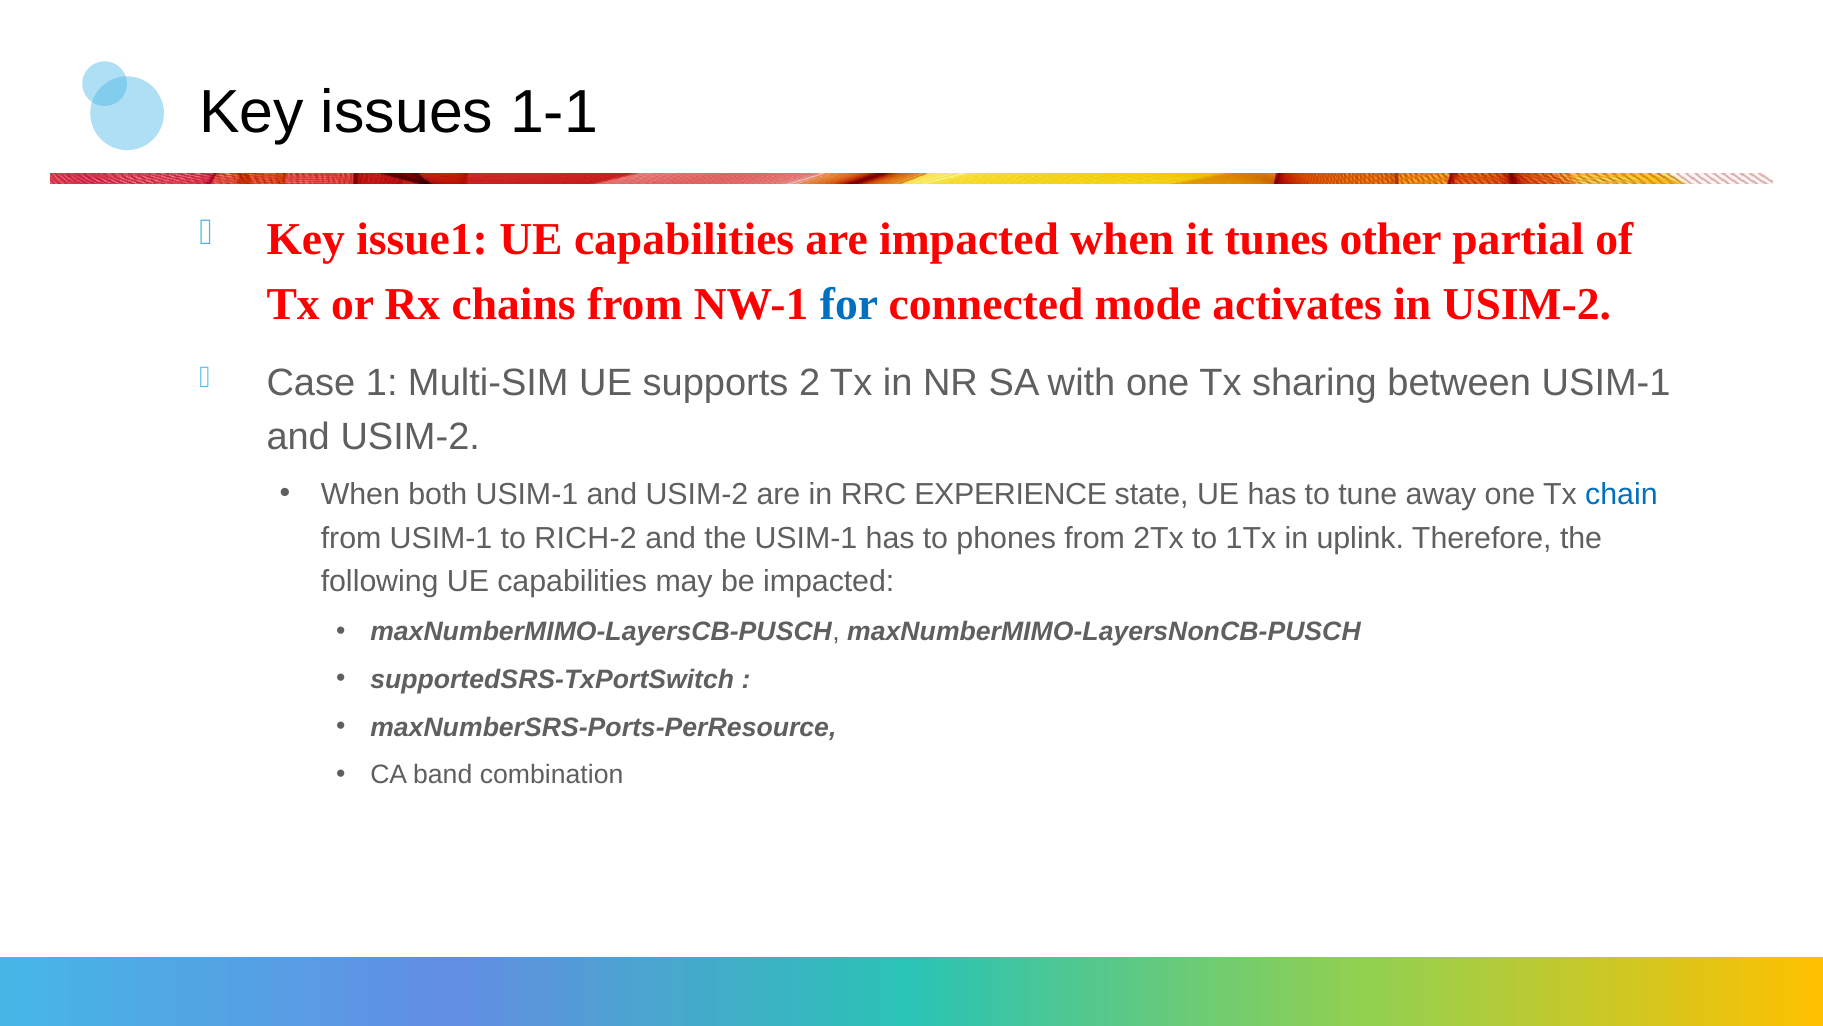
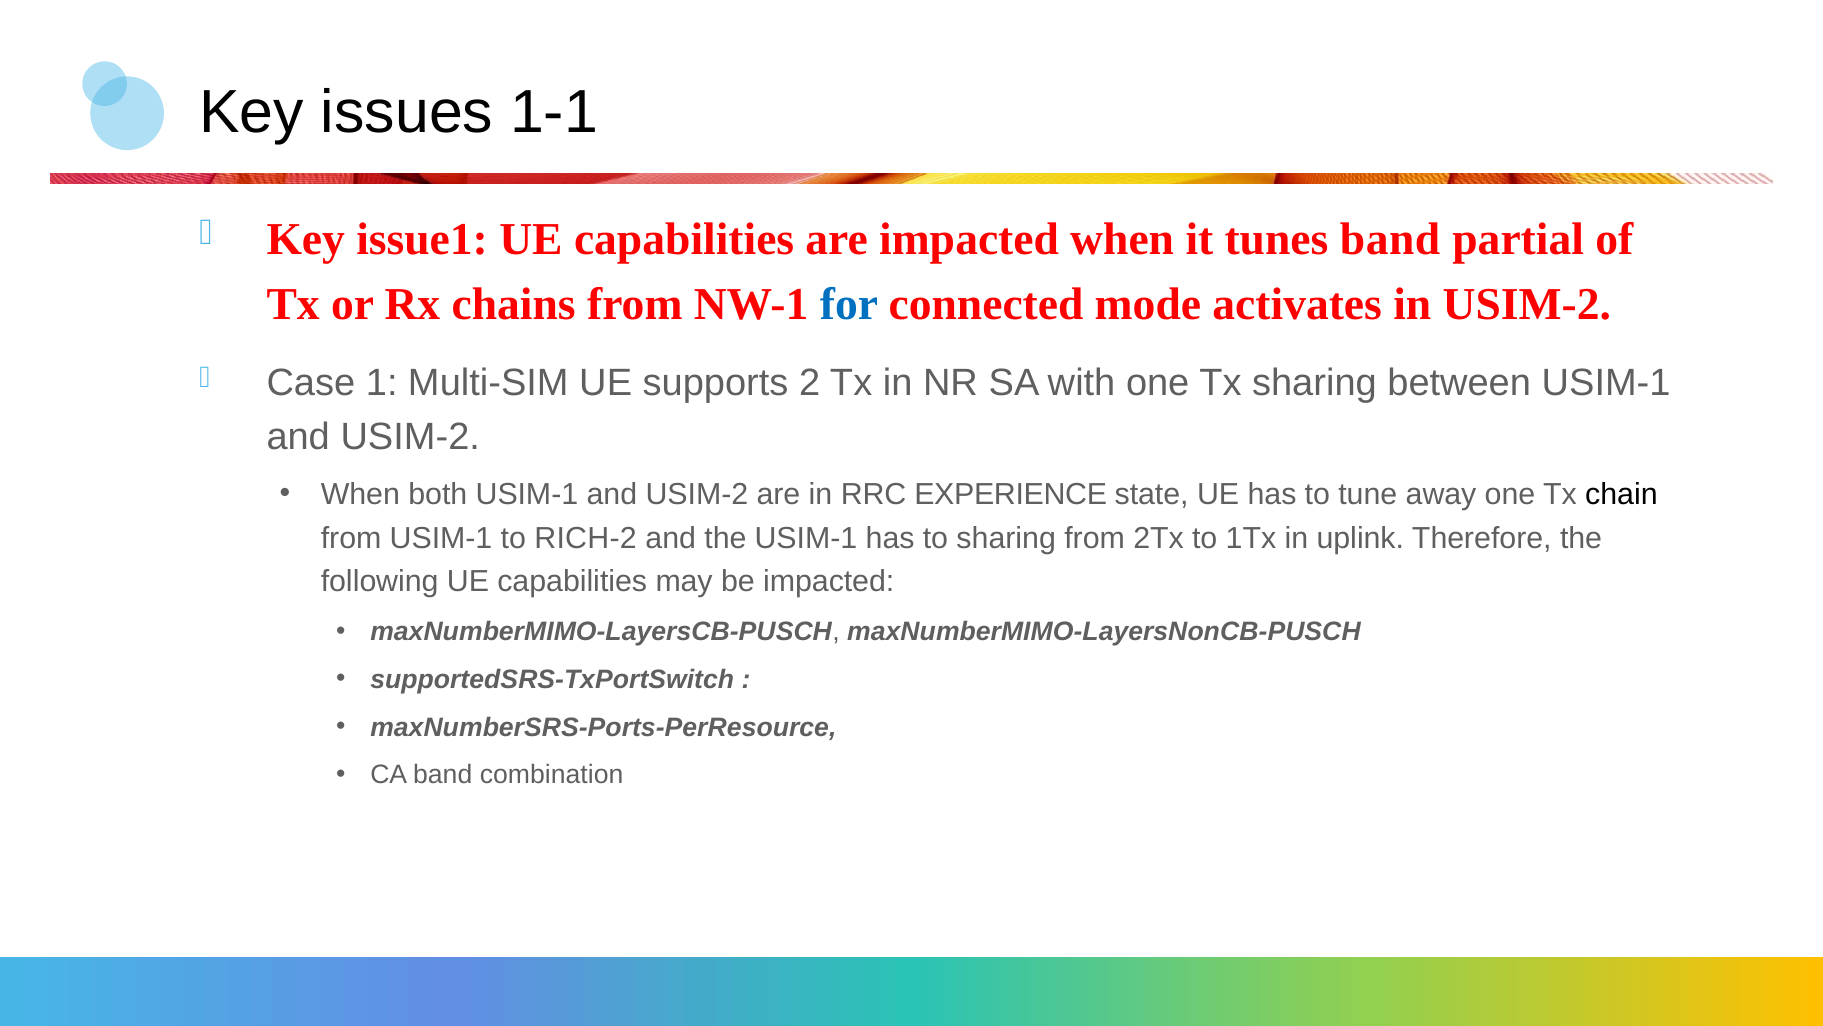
tunes other: other -> band
chain colour: blue -> black
to phones: phones -> sharing
